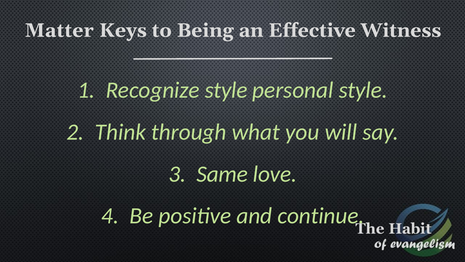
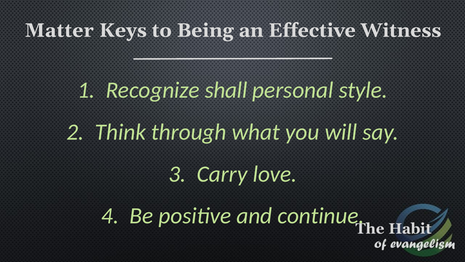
Recognize style: style -> shall
Same: Same -> Carry
